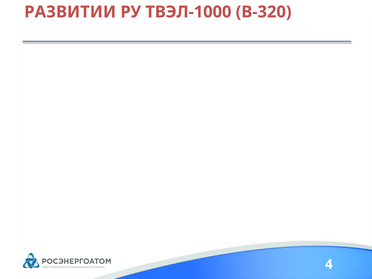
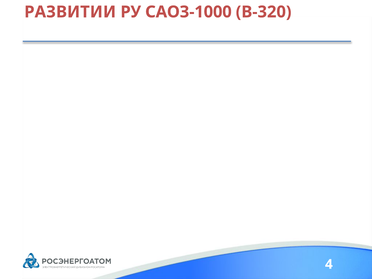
ТВЭЛ-1000: ТВЭЛ-1000 -> САОЗ-1000
